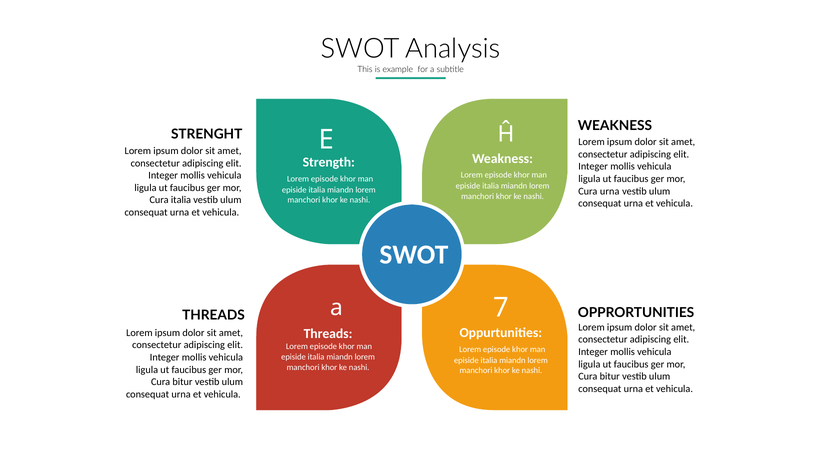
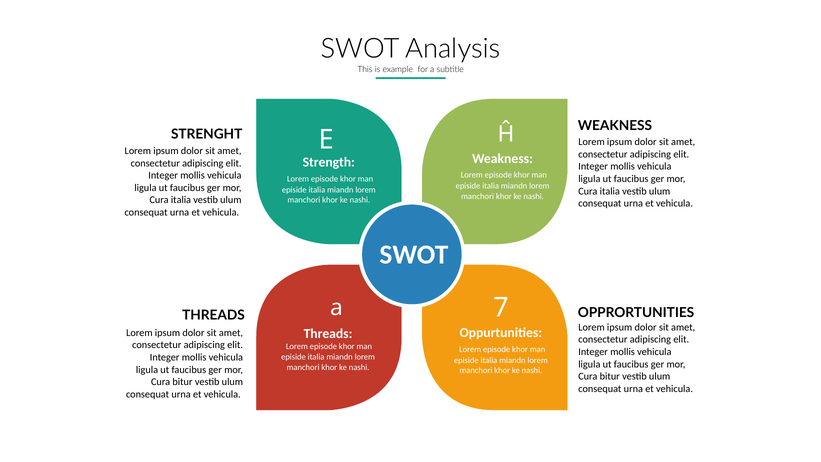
urna at (610, 191): urna -> italia
